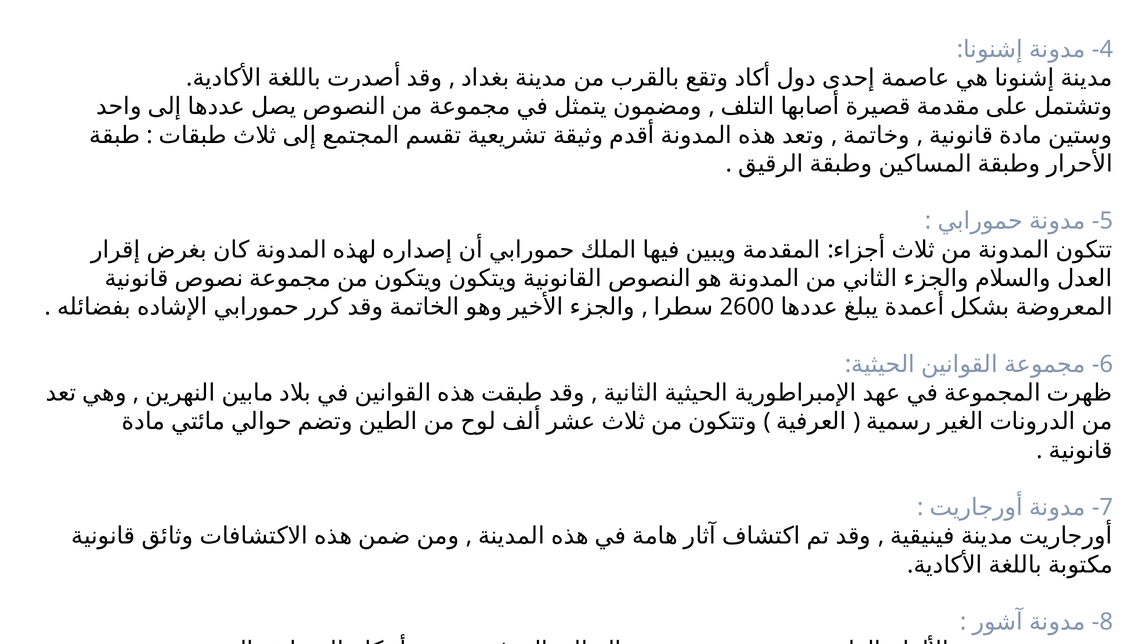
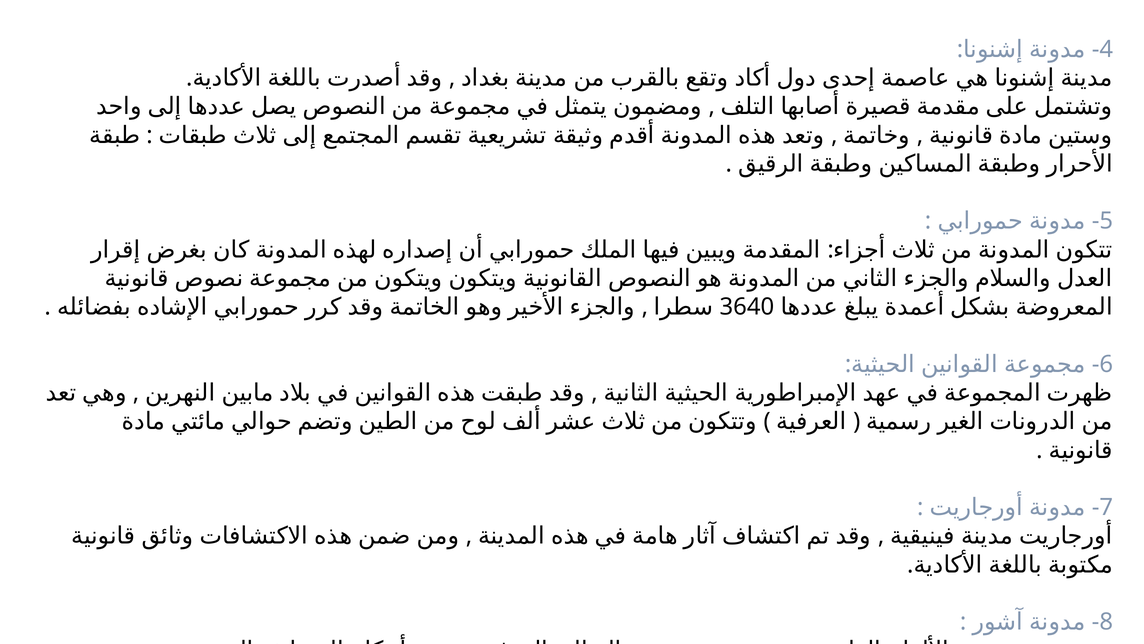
2600: 2600 -> 3640
